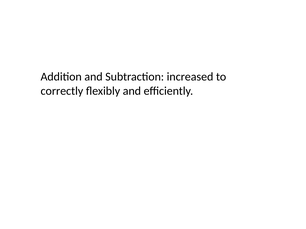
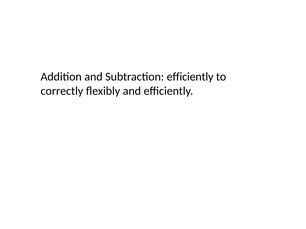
Subtraction increased: increased -> efficiently
